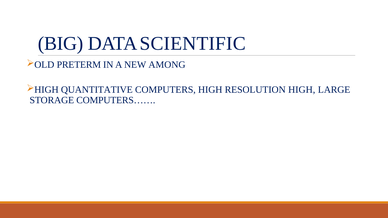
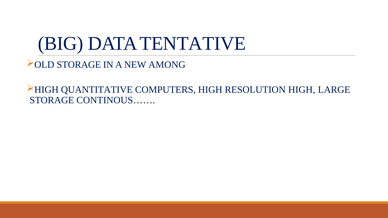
SCIENTIFIC: SCIENTIFIC -> TENTATIVE
PRETERM at (79, 65): PRETERM -> STORAGE
COMPUTERS……: COMPUTERS…… -> CONTINOUS……
